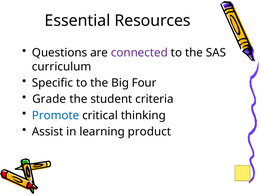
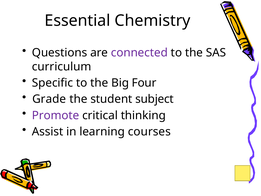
Resources: Resources -> Chemistry
criteria: criteria -> subject
Promote colour: blue -> purple
product: product -> courses
